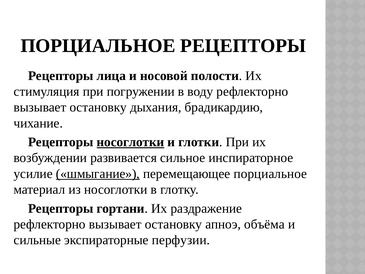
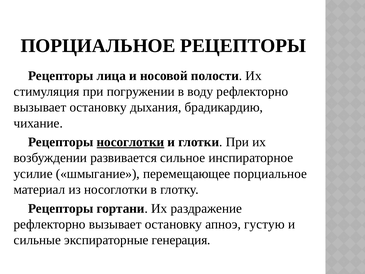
шмыгание underline: present -> none
объёма: объёма -> густую
перфузии: перфузии -> генерация
